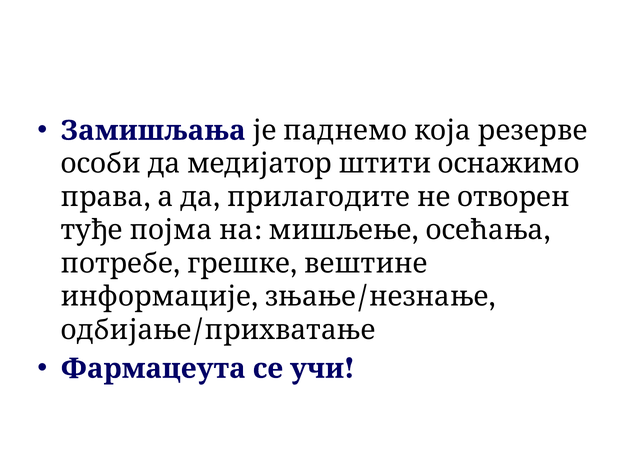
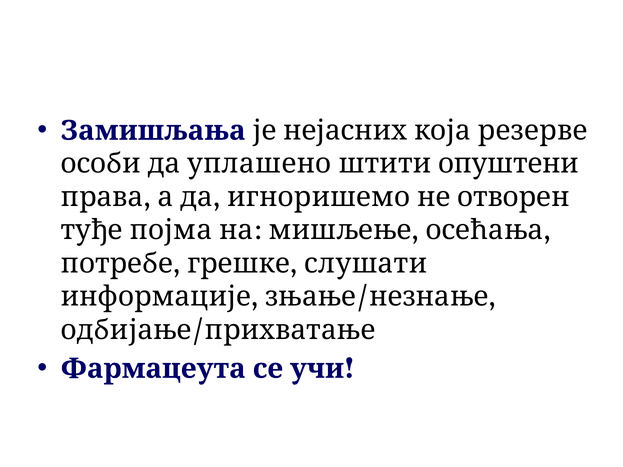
паднемо: паднемо -> нејасних
медијатор: медијатор -> уплашено
оснажимо: оснажимо -> опуштени
прилагодите: прилагодите -> игноришемо
вештине: вештине -> слушати
